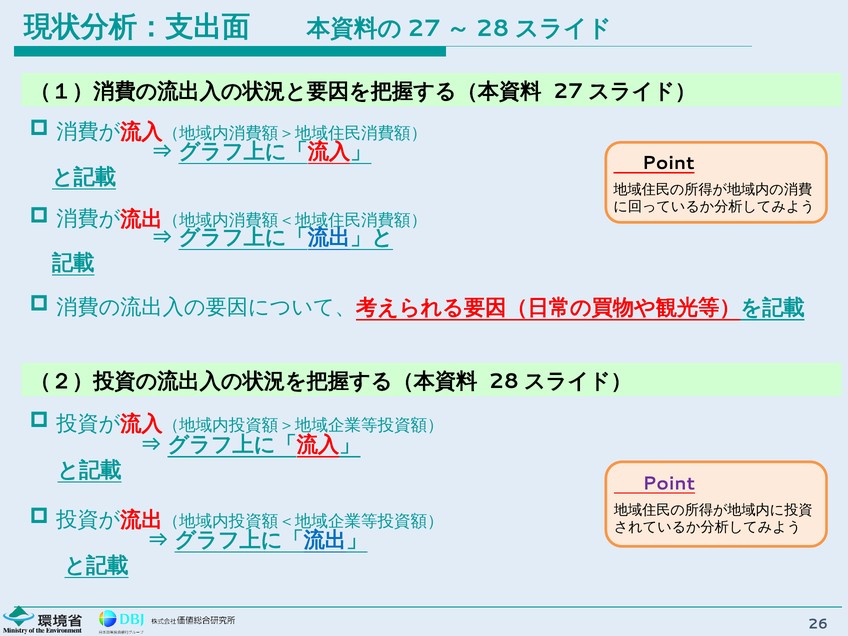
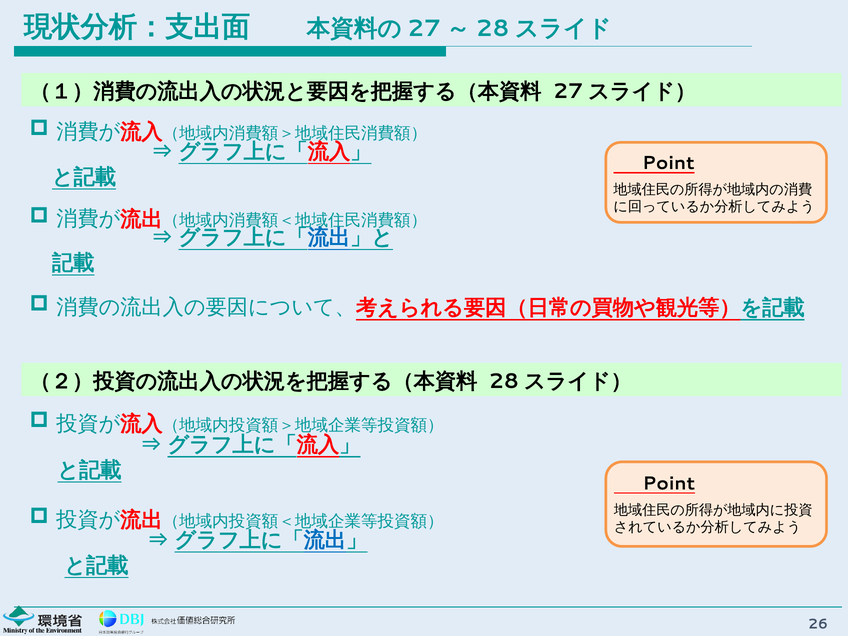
Point at (669, 483) colour: purple -> black
